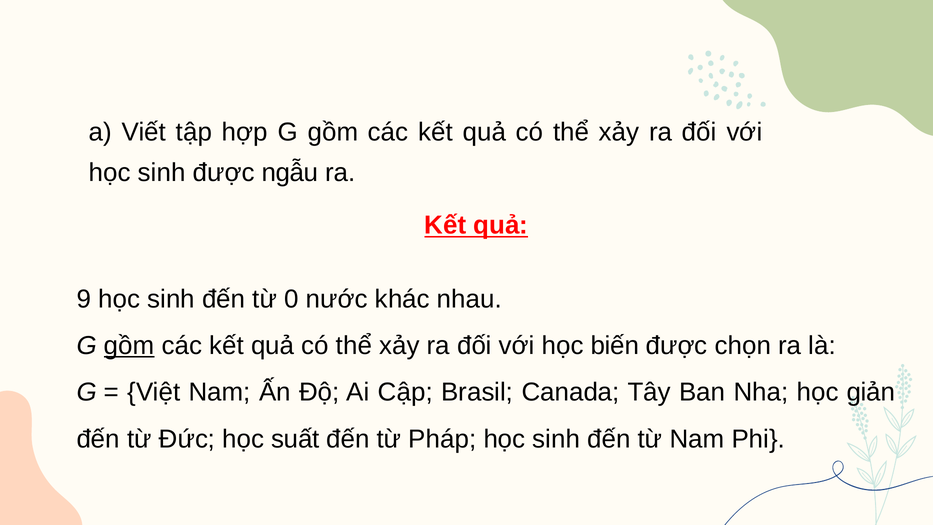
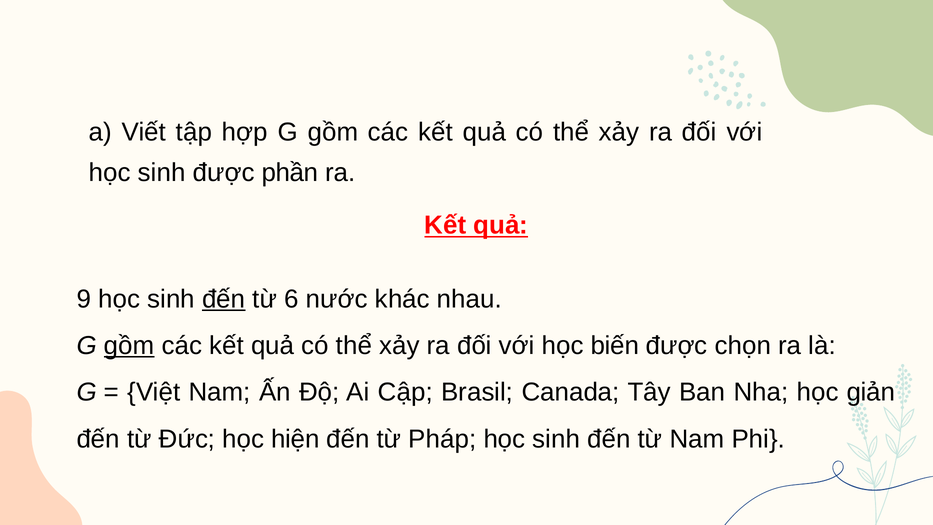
ngẫu: ngẫu -> phần
đến at (224, 299) underline: none -> present
0: 0 -> 6
suất: suất -> hiện
